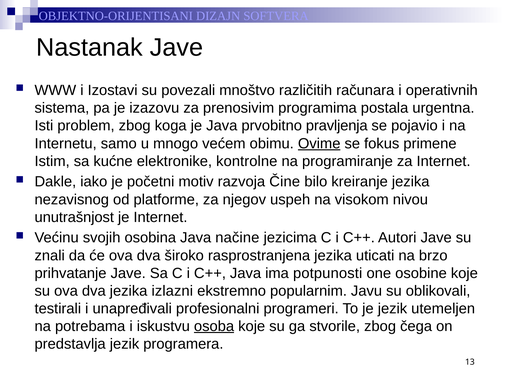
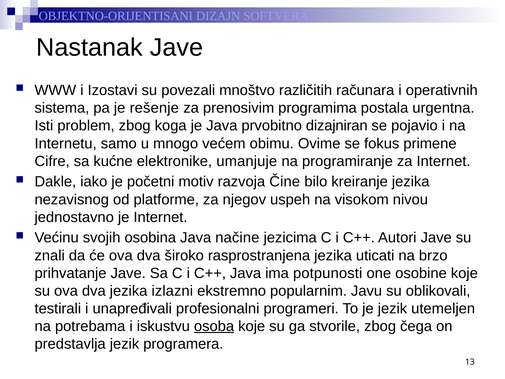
izazovu: izazovu -> rešenje
pravljenja: pravljenja -> dizajniran
Ovime underline: present -> none
Istim: Istim -> Cifre
kontrolne: kontrolne -> umanjuje
unutrašnjost: unutrašnjost -> jednostavno
